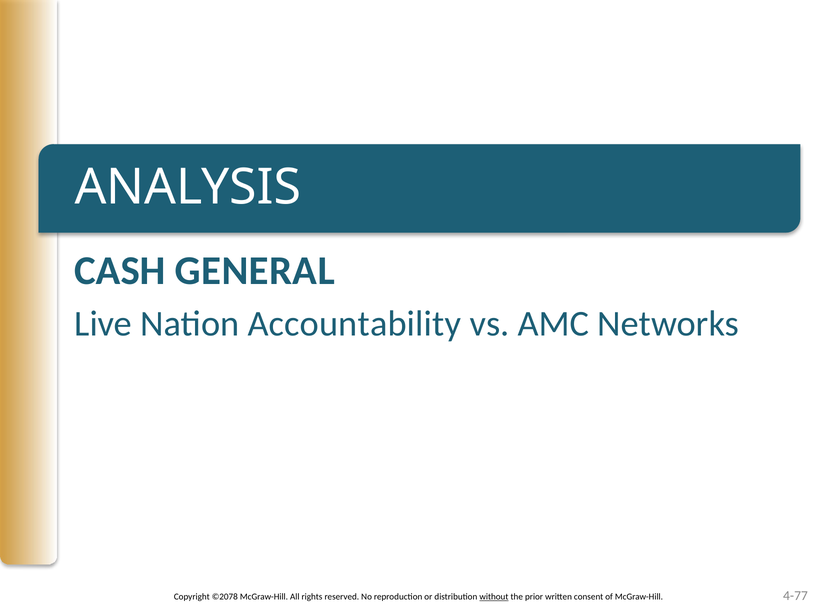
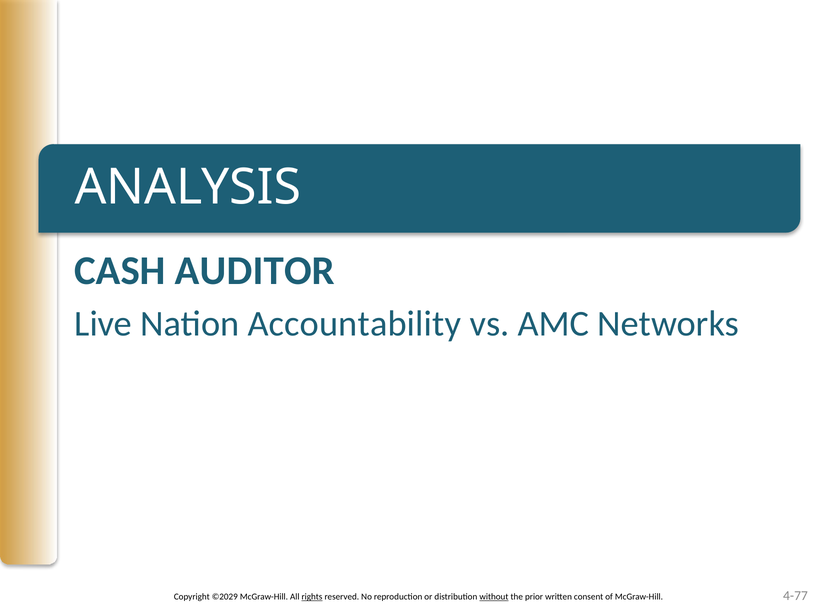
GENERAL: GENERAL -> AUDITOR
©2078: ©2078 -> ©2029
rights underline: none -> present
